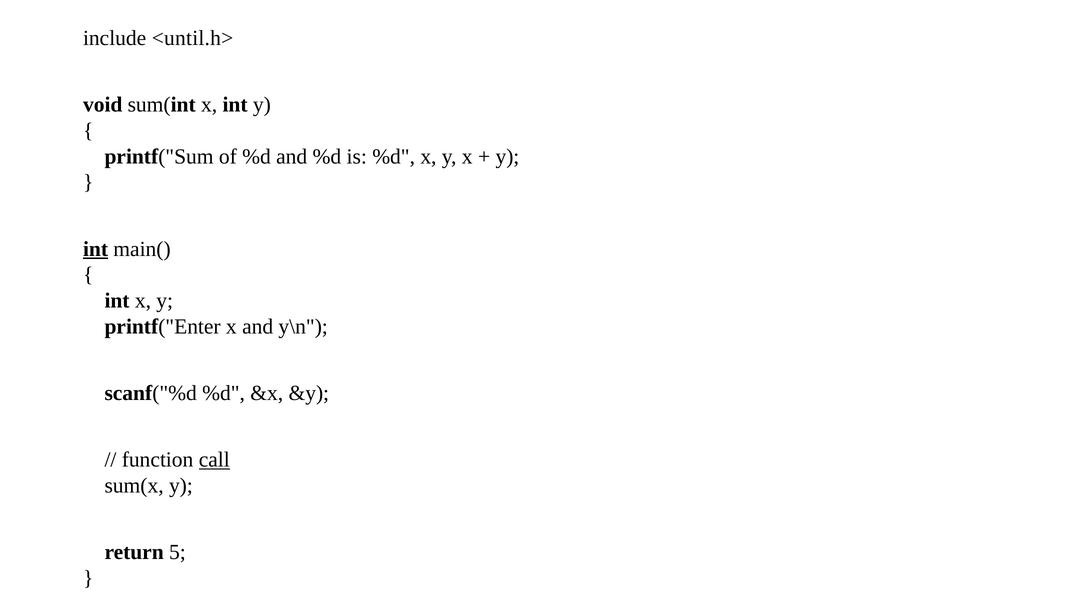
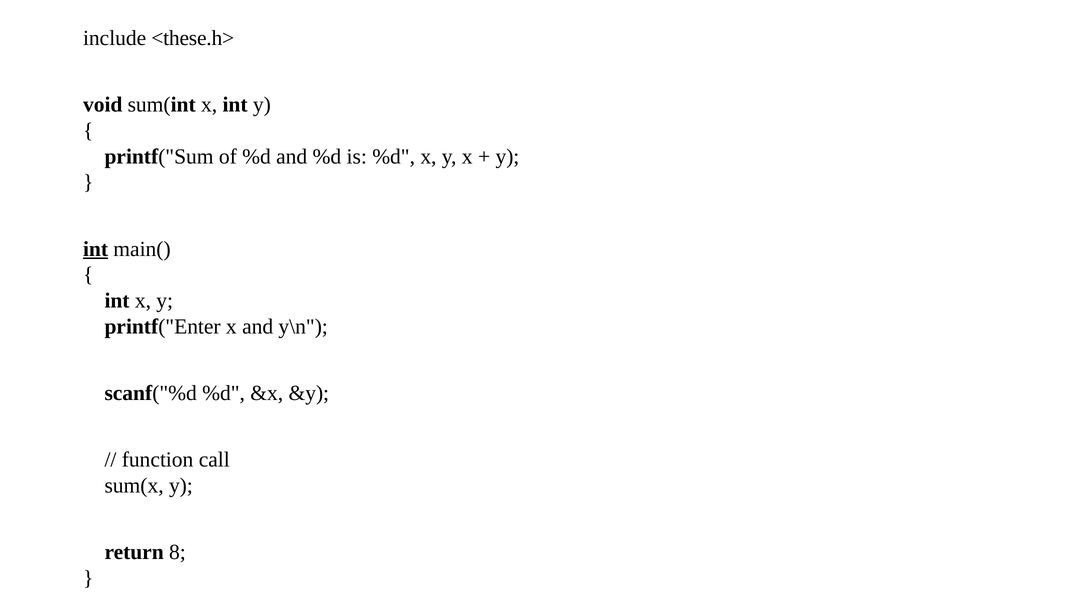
<until.h>: <until.h> -> <these.h>
call underline: present -> none
5: 5 -> 8
